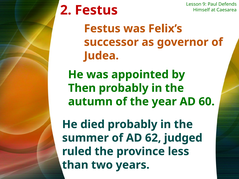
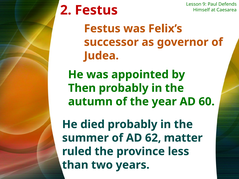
judged: judged -> matter
